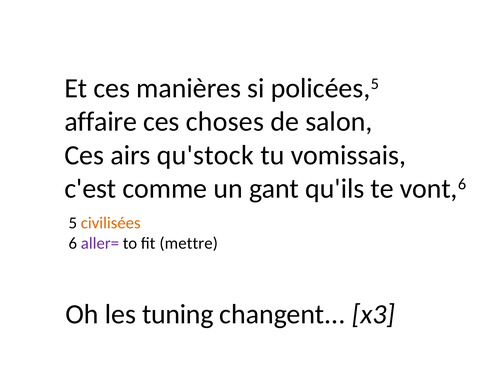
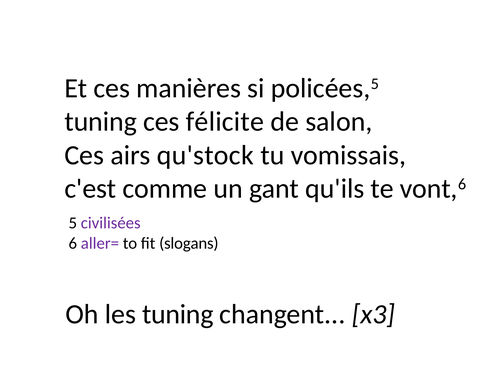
affaire at (101, 122): affaire -> tuning
choses: choses -> félicite
civilisées colour: orange -> purple
mettre: mettre -> slogans
